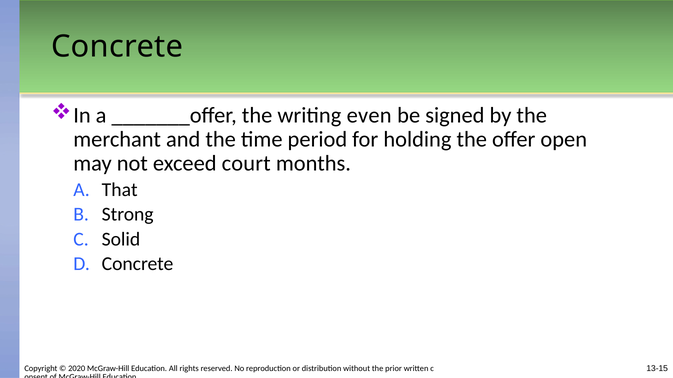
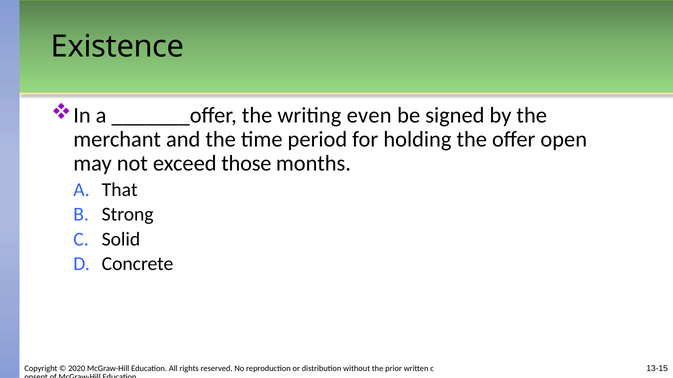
Concrete at (117, 46): Concrete -> Existence
court: court -> those
